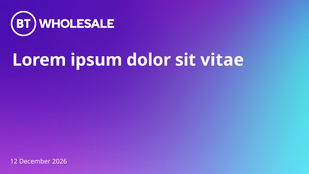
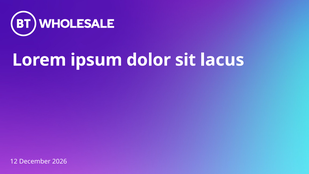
vitae: vitae -> lacus
